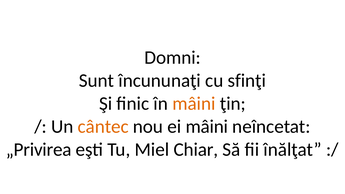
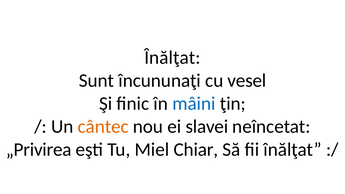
Domni at (173, 58): Domni -> Înălţat
sfinţi: sfinţi -> vesel
mâini at (194, 104) colour: orange -> blue
ei mâini: mâini -> slavei
